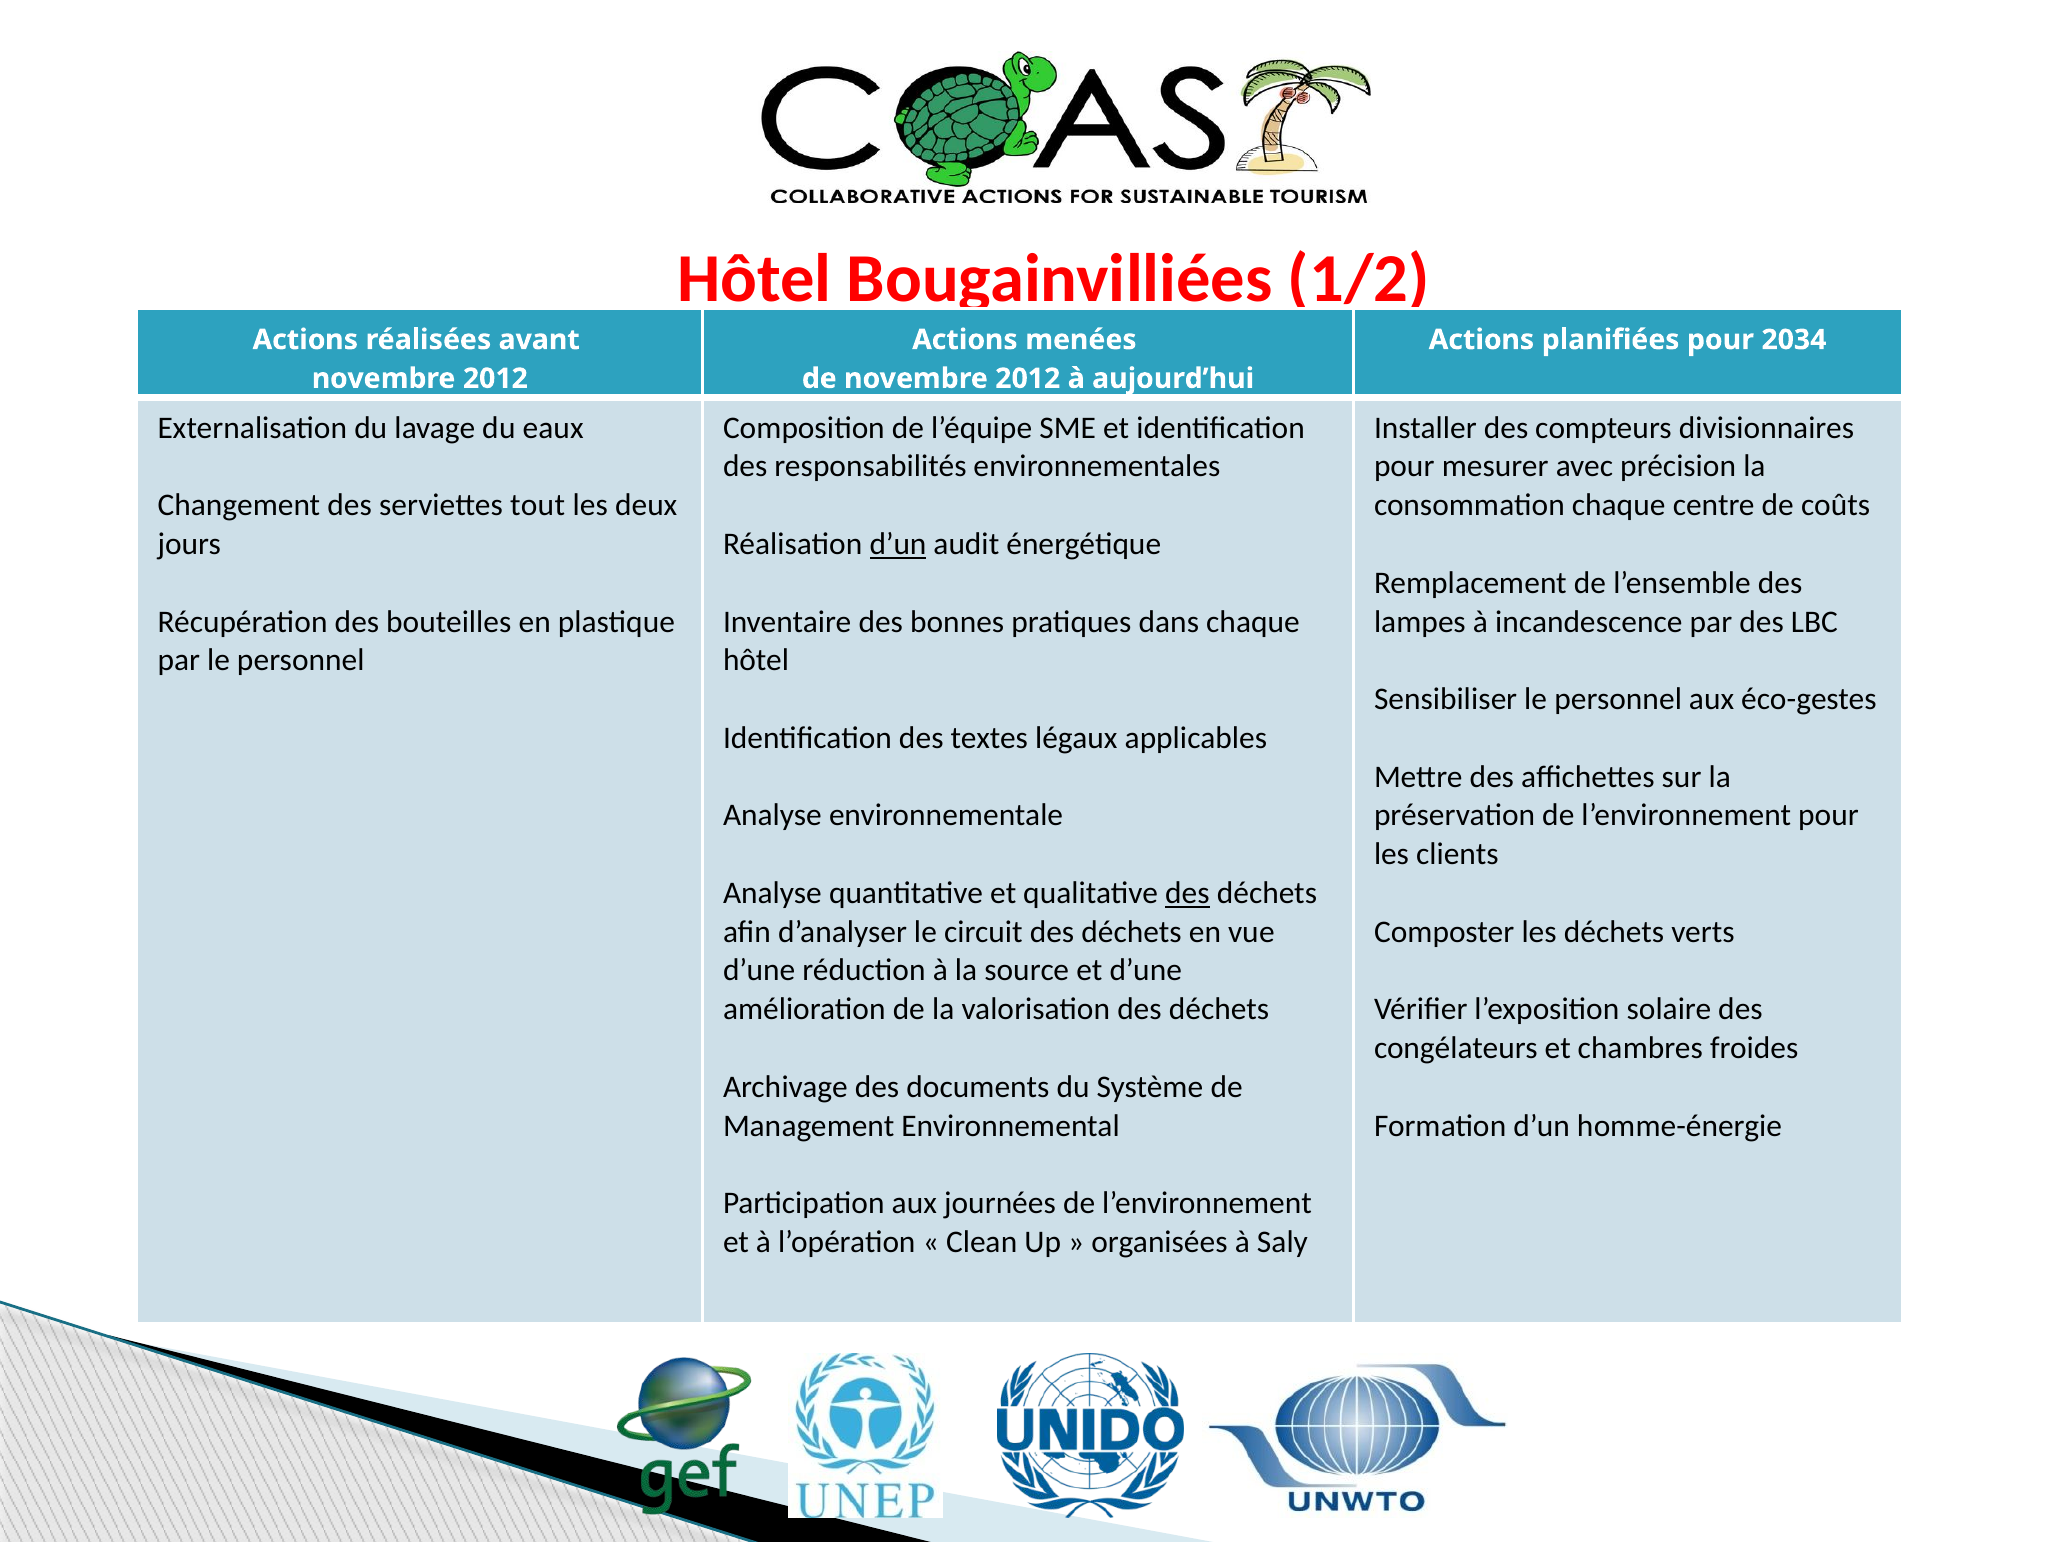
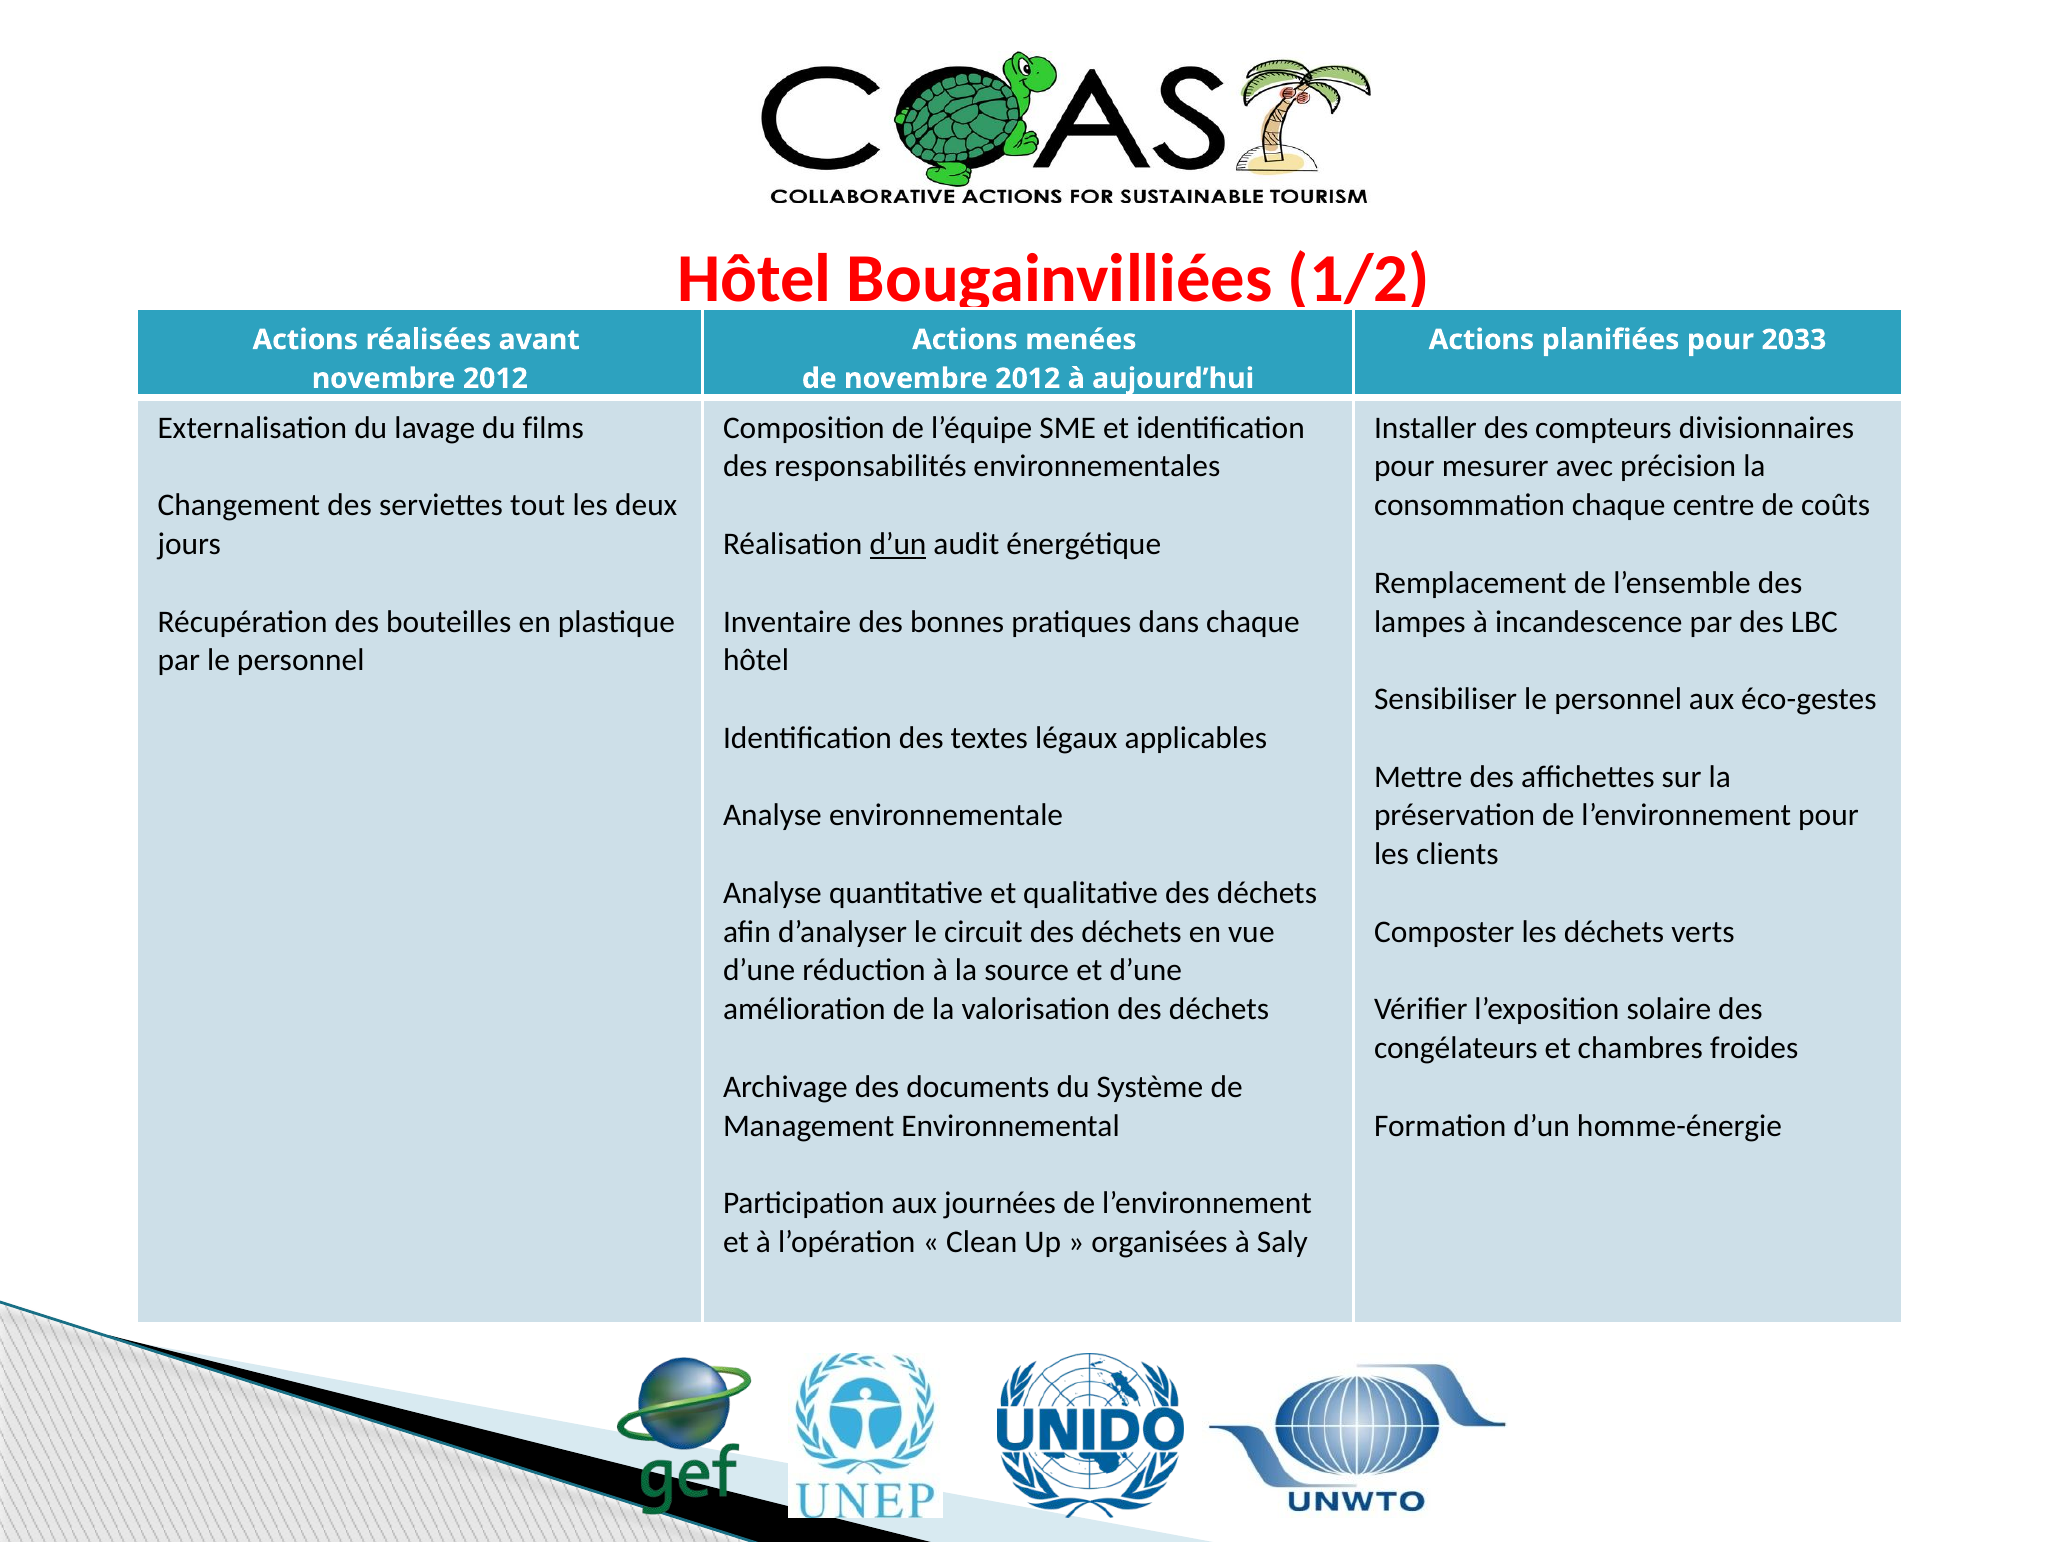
2034: 2034 -> 2033
eaux: eaux -> films
des at (1187, 893) underline: present -> none
